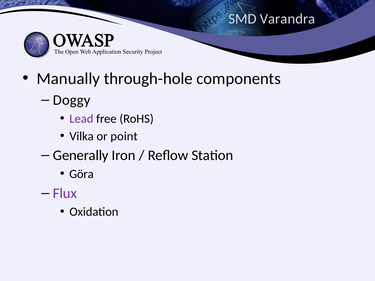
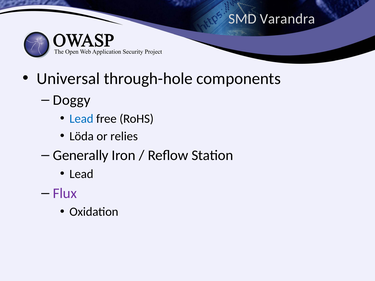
Manually: Manually -> Universal
Lead at (81, 119) colour: purple -> blue
Vilka: Vilka -> Löda
point: point -> relies
Göra at (81, 174): Göra -> Lead
